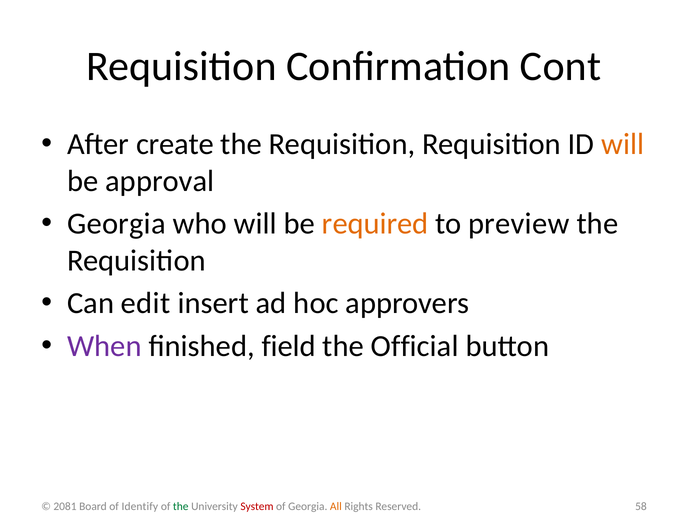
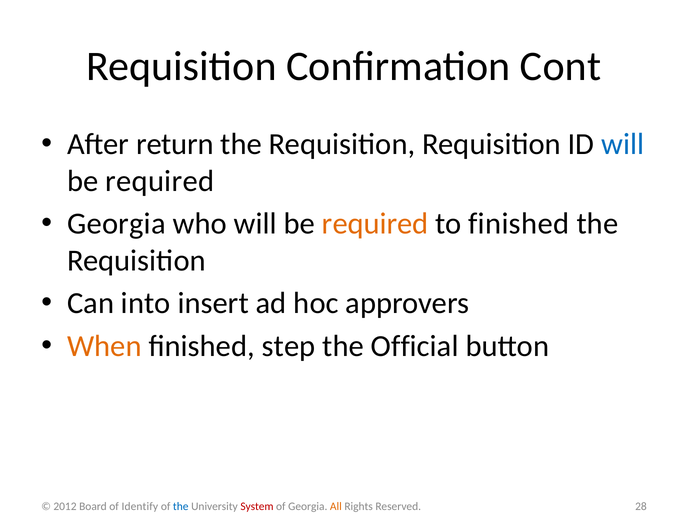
create: create -> return
will at (623, 144) colour: orange -> blue
approval at (160, 181): approval -> required
to preview: preview -> finished
edit: edit -> into
When colour: purple -> orange
field: field -> step
2081: 2081 -> 2012
the at (181, 506) colour: green -> blue
58: 58 -> 28
